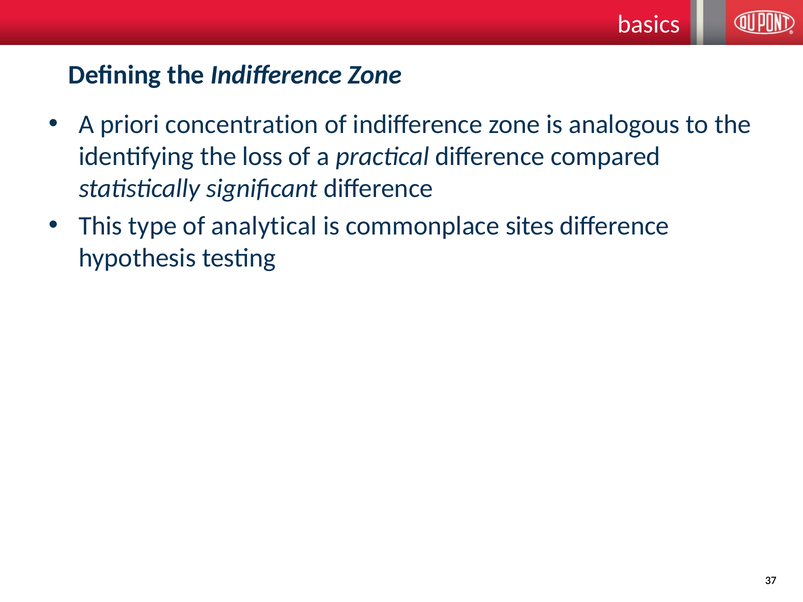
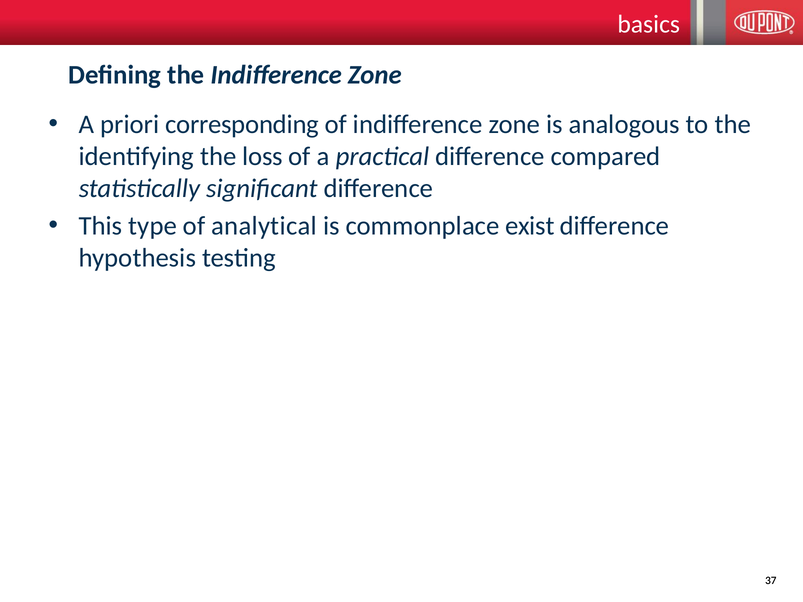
concentration: concentration -> corresponding
sites: sites -> exist
